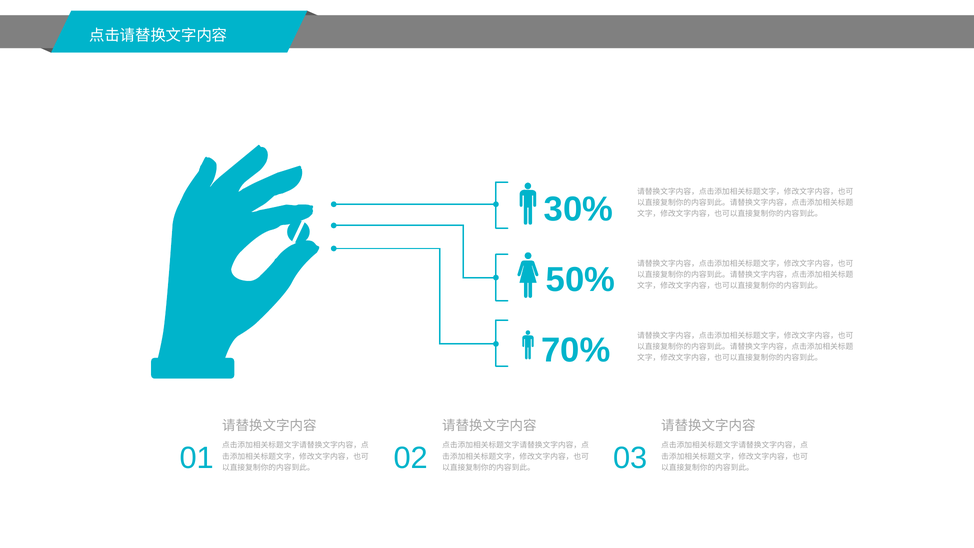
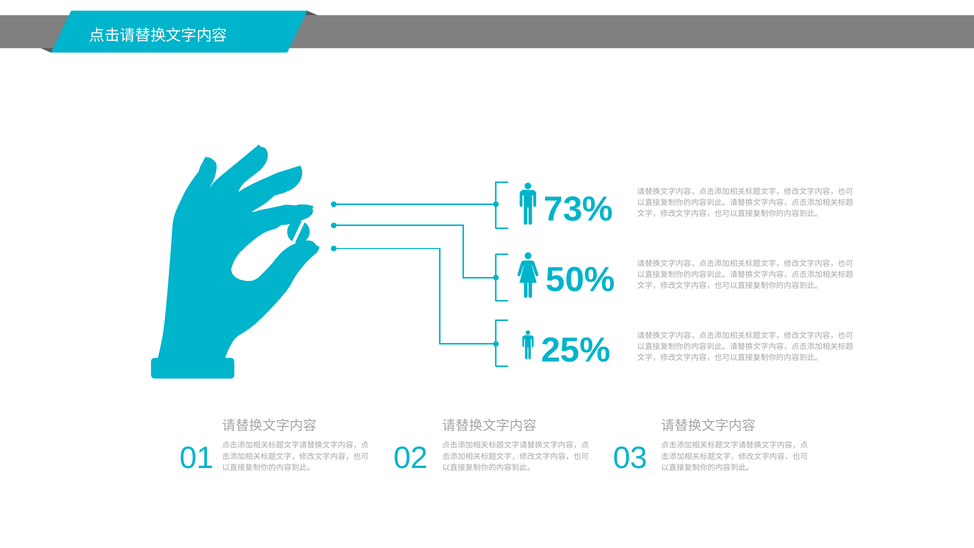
30%: 30% -> 73%
70%: 70% -> 25%
